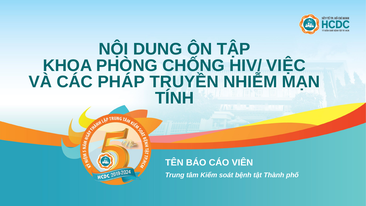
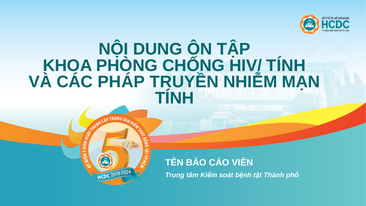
HIV/ VIỆC: VIỆC -> TÍNH
